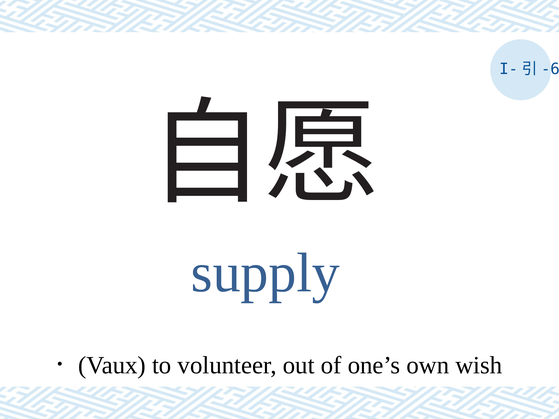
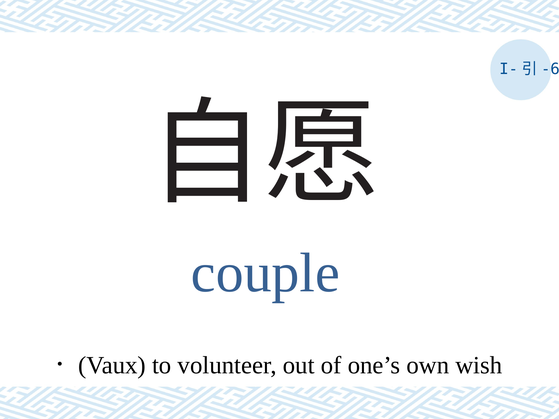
supply: supply -> couple
